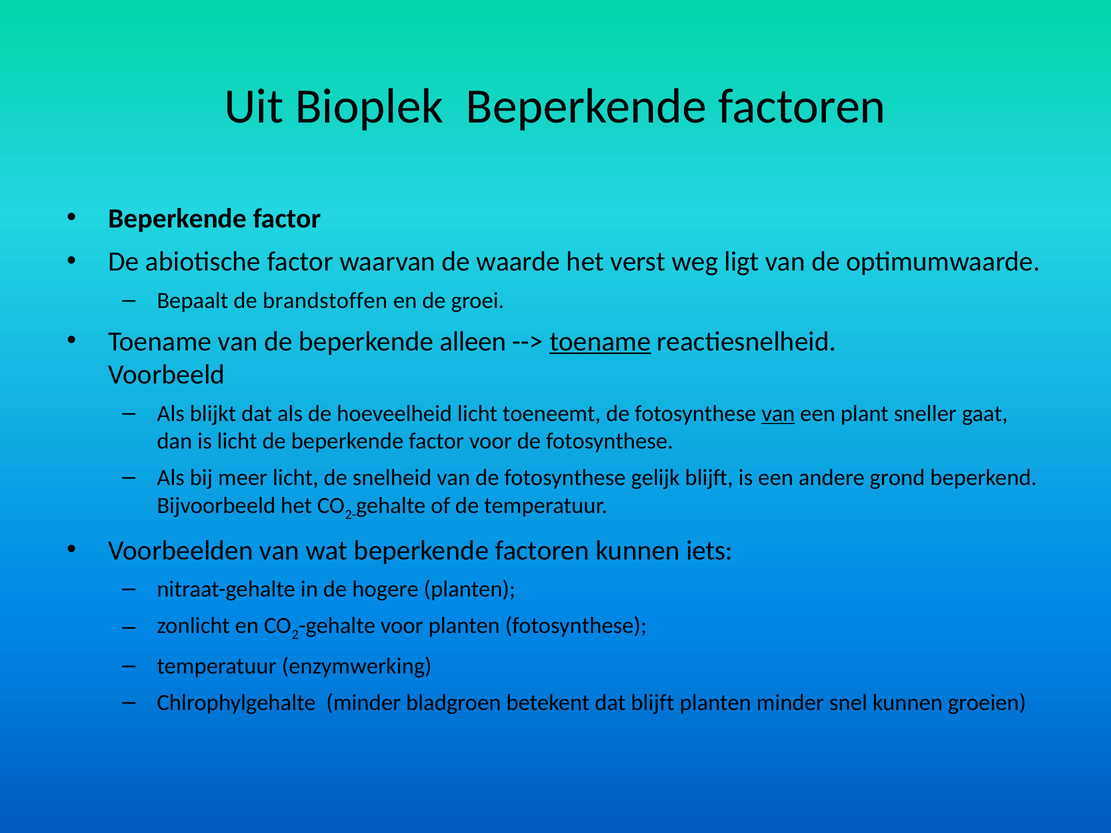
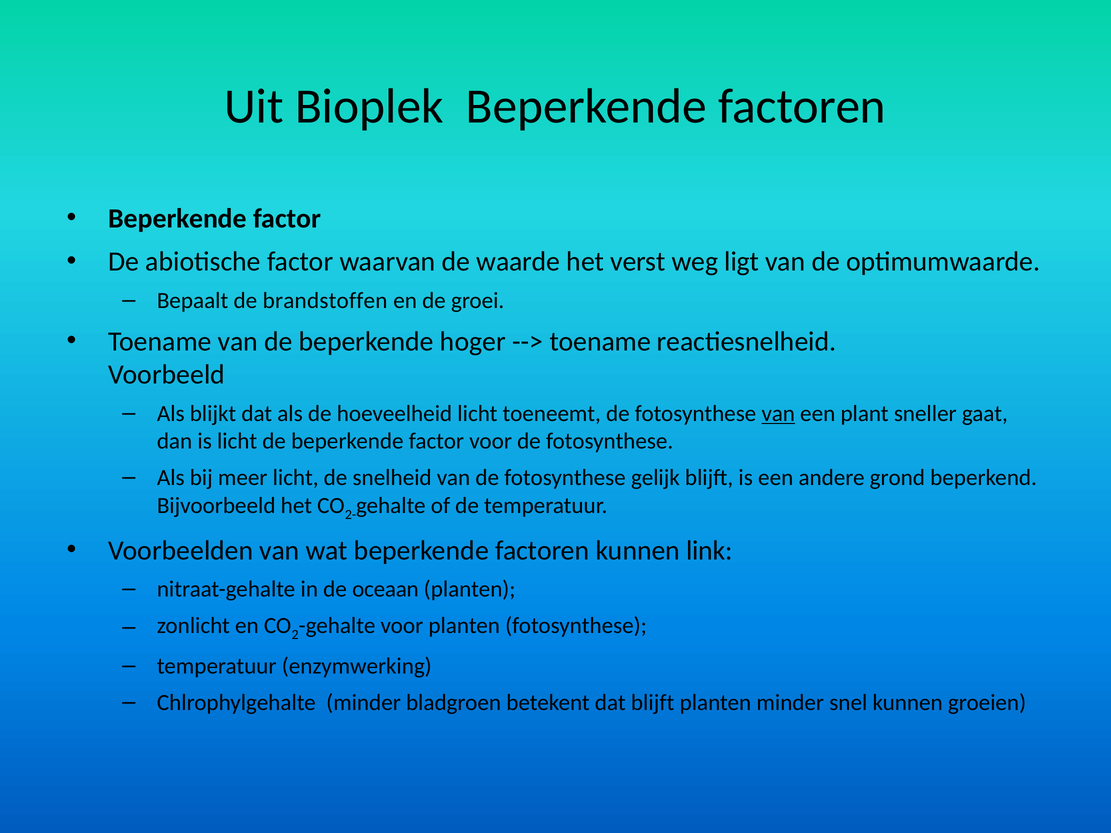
alleen: alleen -> hoger
toename at (600, 341) underline: present -> none
iets: iets -> link
hogere: hogere -> oceaan
